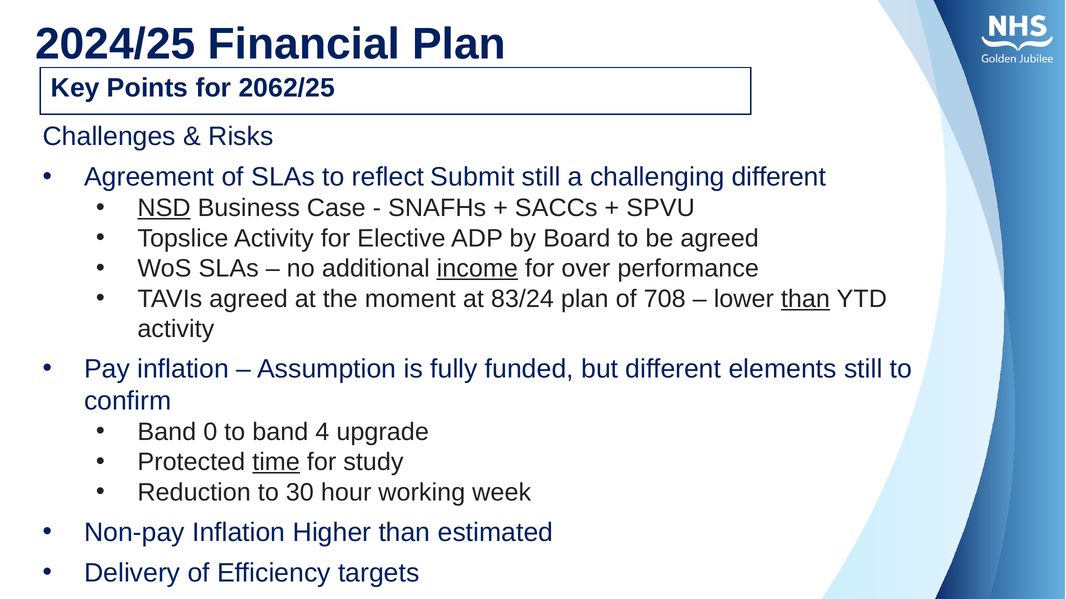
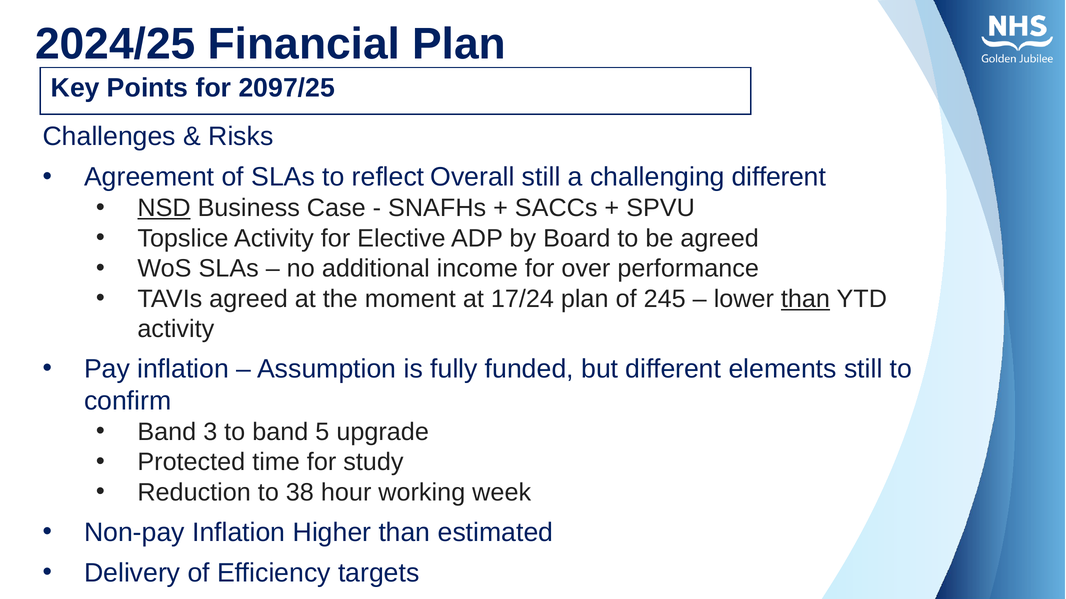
2062/25: 2062/25 -> 2097/25
Submit: Submit -> Overall
income underline: present -> none
83/24: 83/24 -> 17/24
708: 708 -> 245
0: 0 -> 3
4: 4 -> 5
time underline: present -> none
30: 30 -> 38
